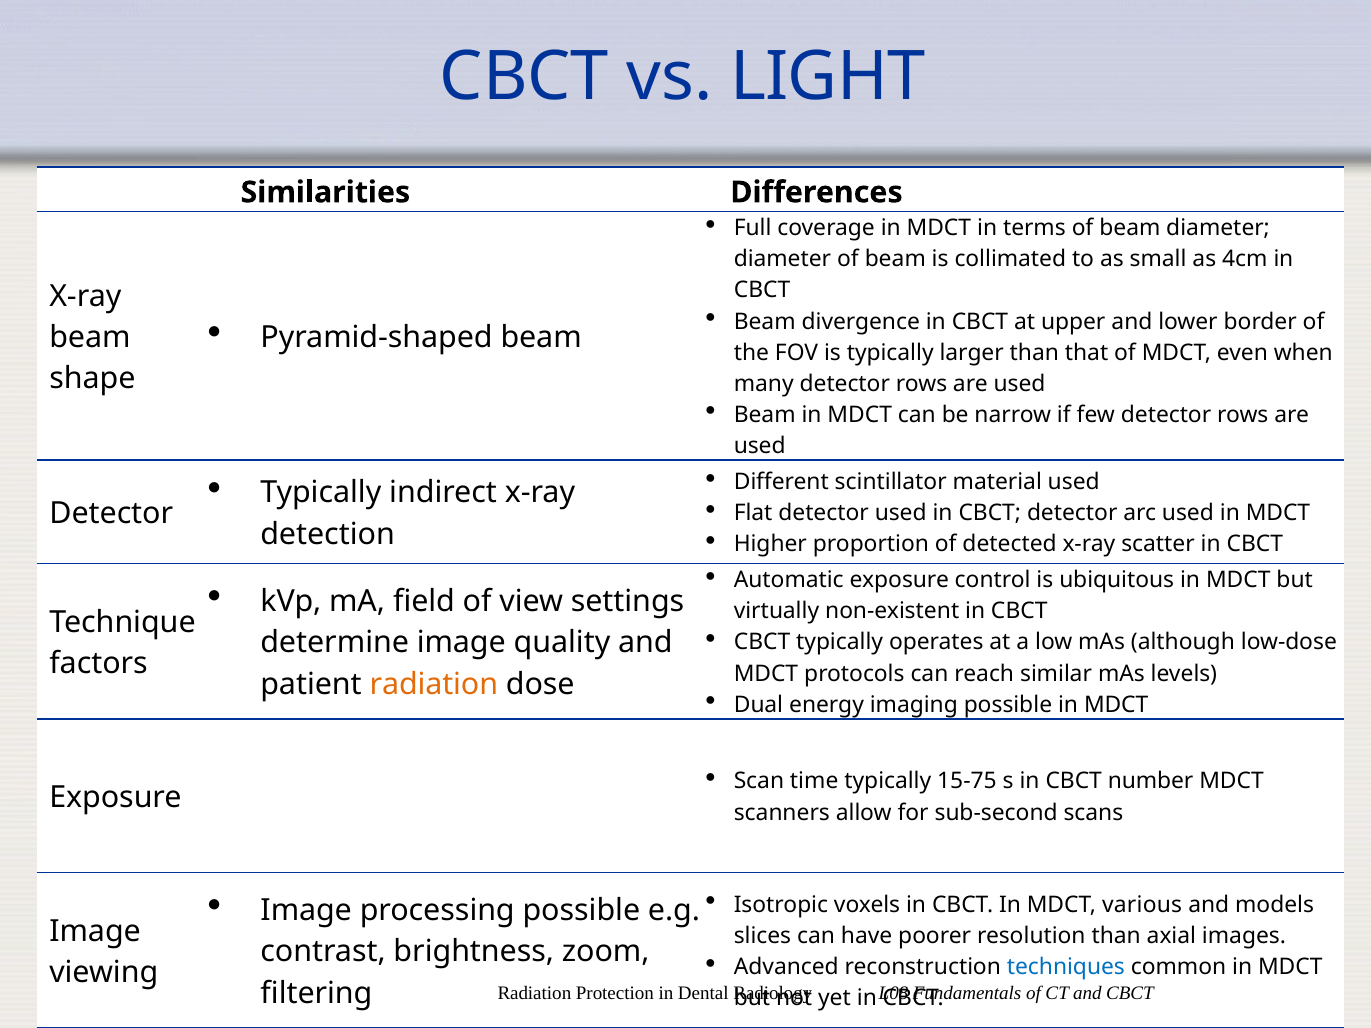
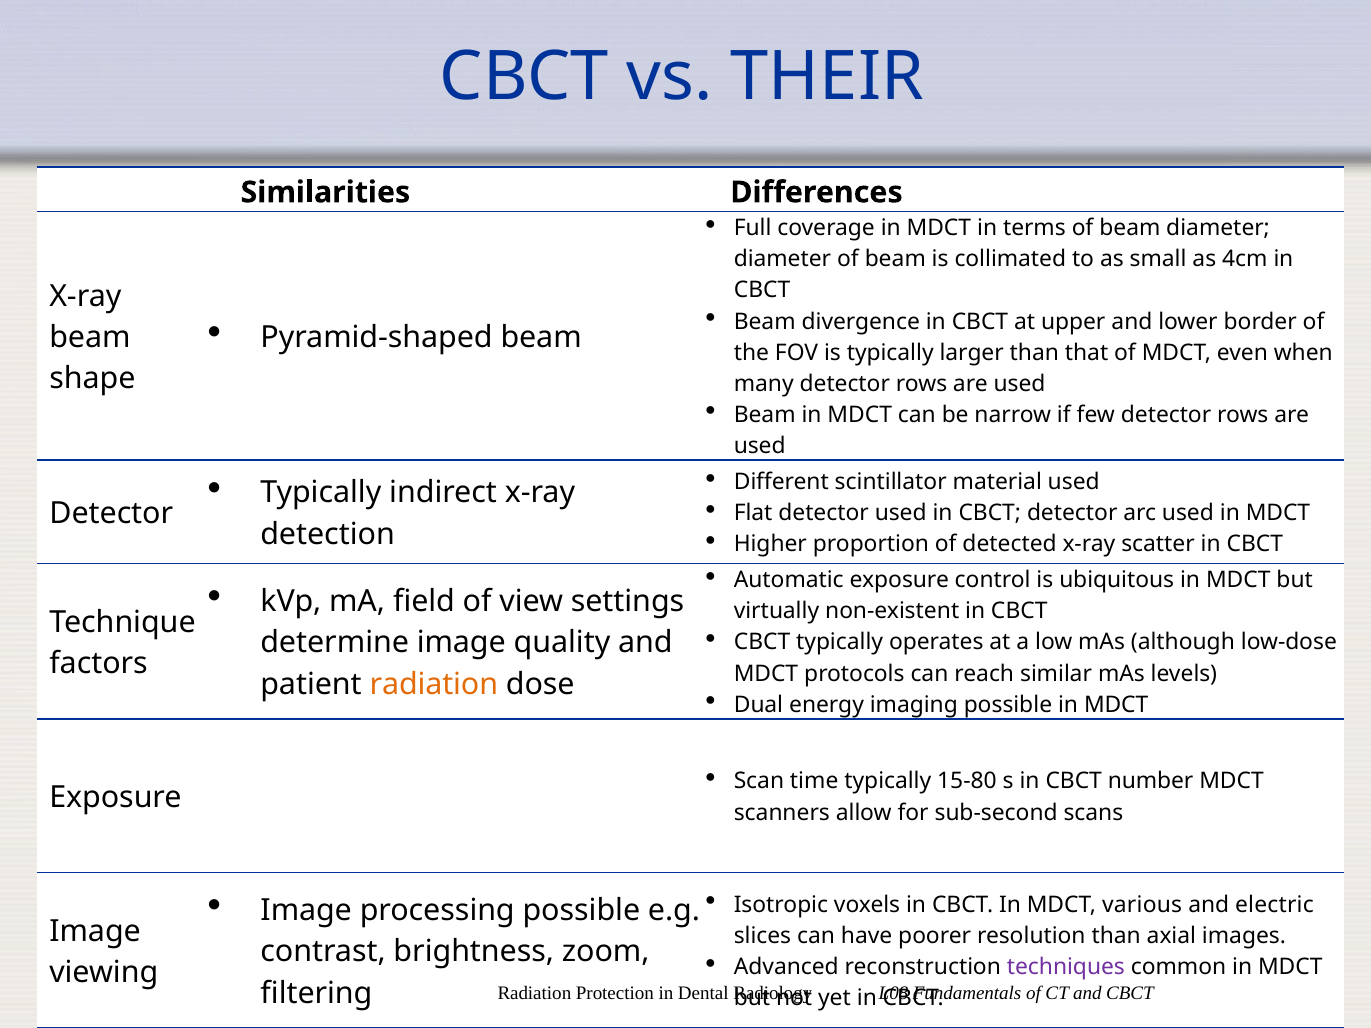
LIGHT: LIGHT -> THEIR
15-75: 15-75 -> 15-80
models: models -> electric
techniques colour: blue -> purple
